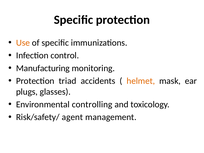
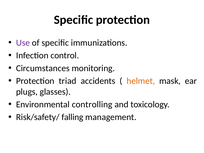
Use colour: orange -> purple
Manufacturing: Manufacturing -> Circumstances
agent: agent -> falling
